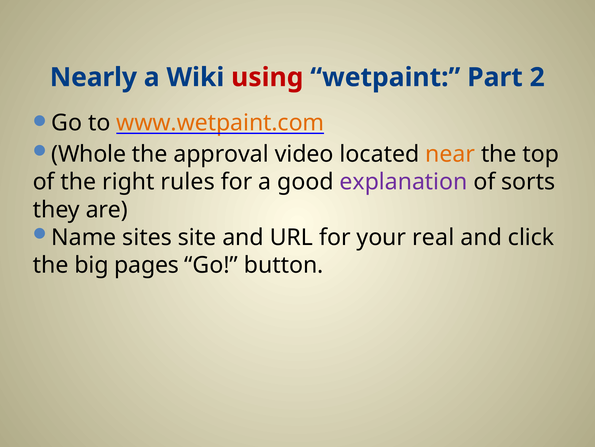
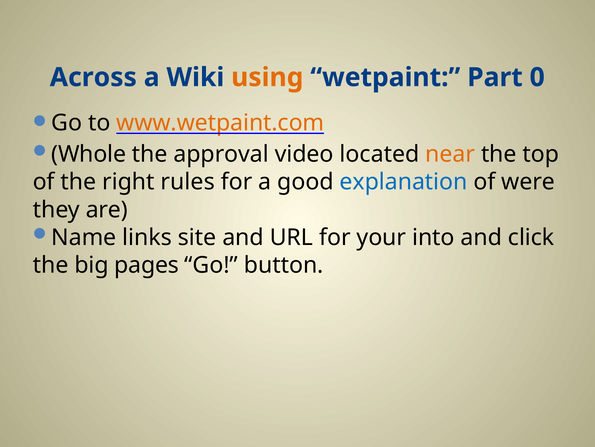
Nearly: Nearly -> Across
using colour: red -> orange
2: 2 -> 0
explanation colour: purple -> blue
sorts: sorts -> were
sites: sites -> links
real: real -> into
